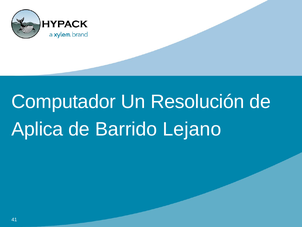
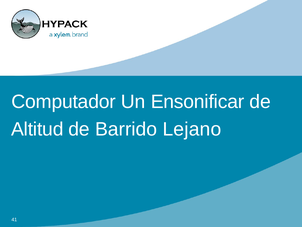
Resolución: Resolución -> Ensonificar
Aplica: Aplica -> Altitud
